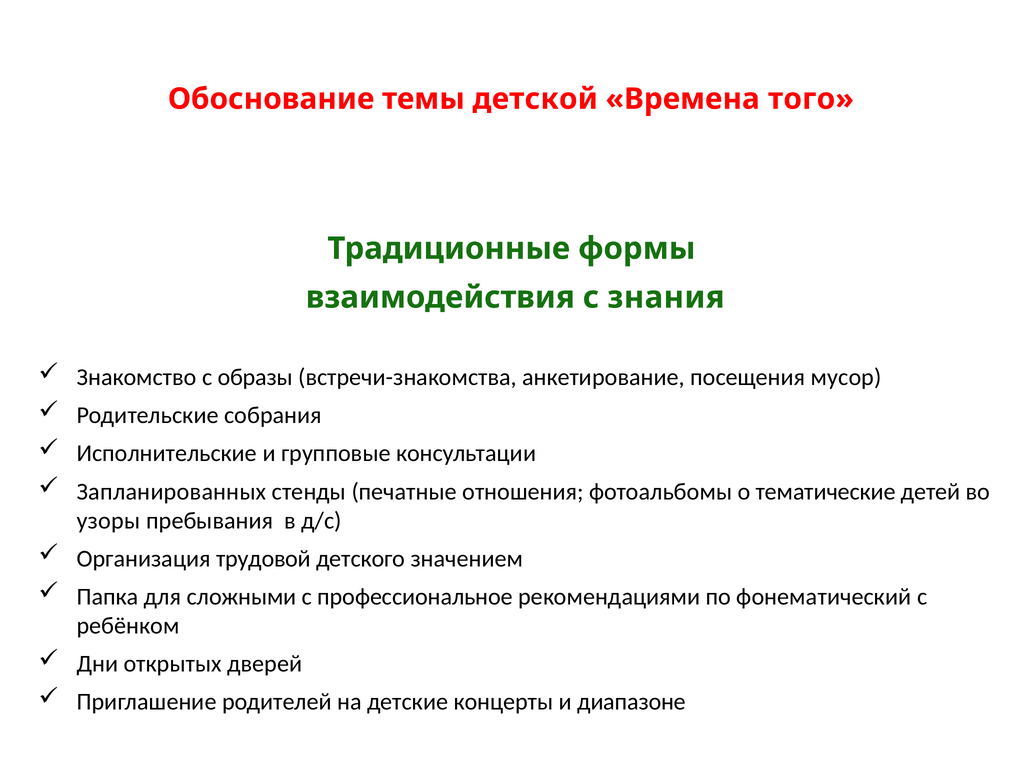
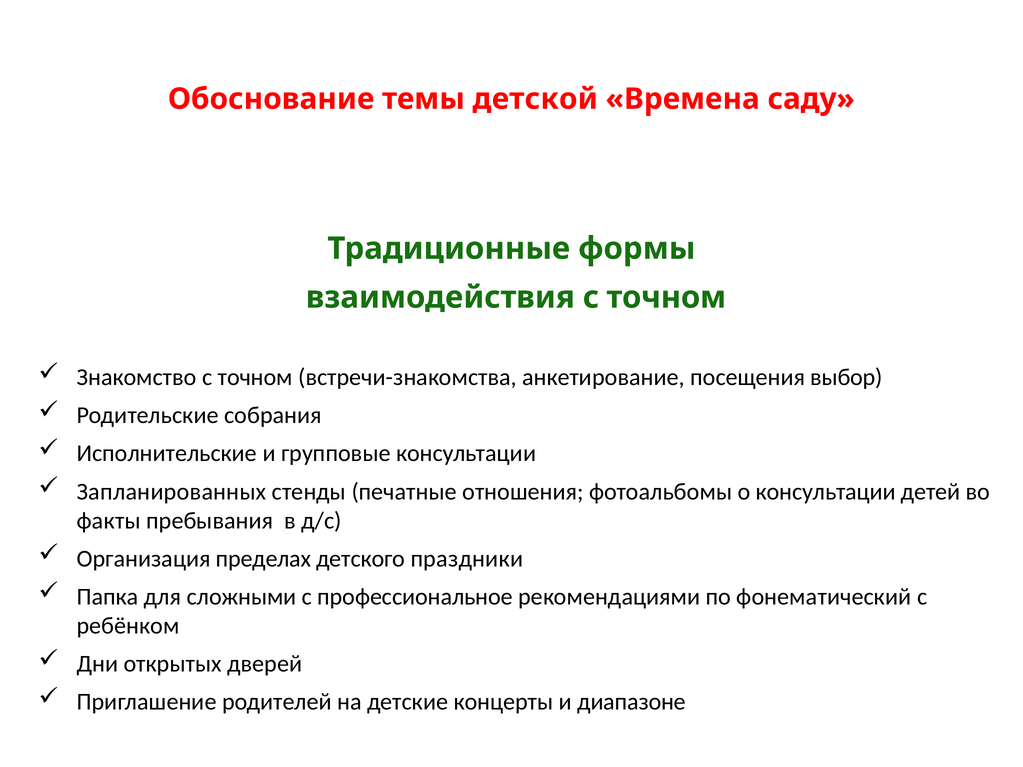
того: того -> саду
взаимодействия с знания: знания -> точном
Знакомство с образы: образы -> точном
мусор: мусор -> выбор
о тематические: тематические -> консультации
узоры: узоры -> факты
трудовой: трудовой -> пределах
значением: значением -> праздники
